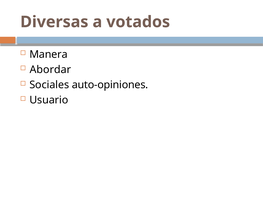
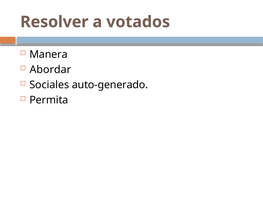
Diversas: Diversas -> Resolver
auto-opiniones: auto-opiniones -> auto-generado
Usuario: Usuario -> Permita
